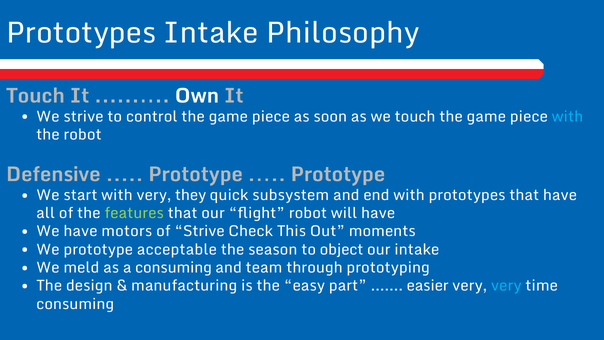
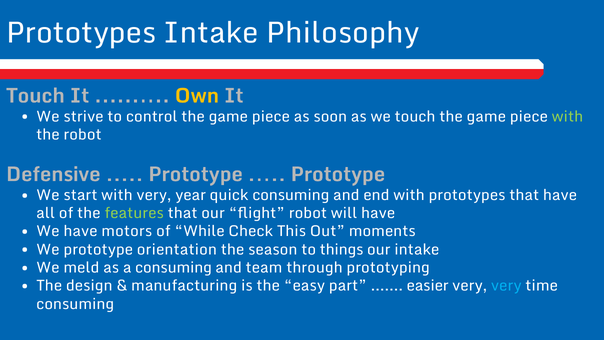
Own colour: white -> yellow
with at (567, 117) colour: light blue -> light green
they: they -> year
quick subsystem: subsystem -> consuming
of Strive: Strive -> While
acceptable: acceptable -> orientation
object: object -> things
